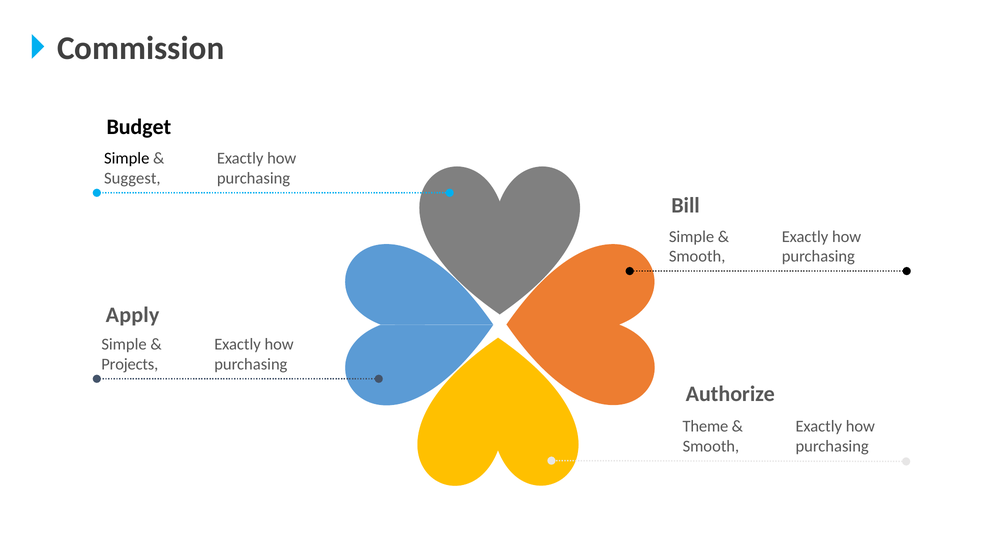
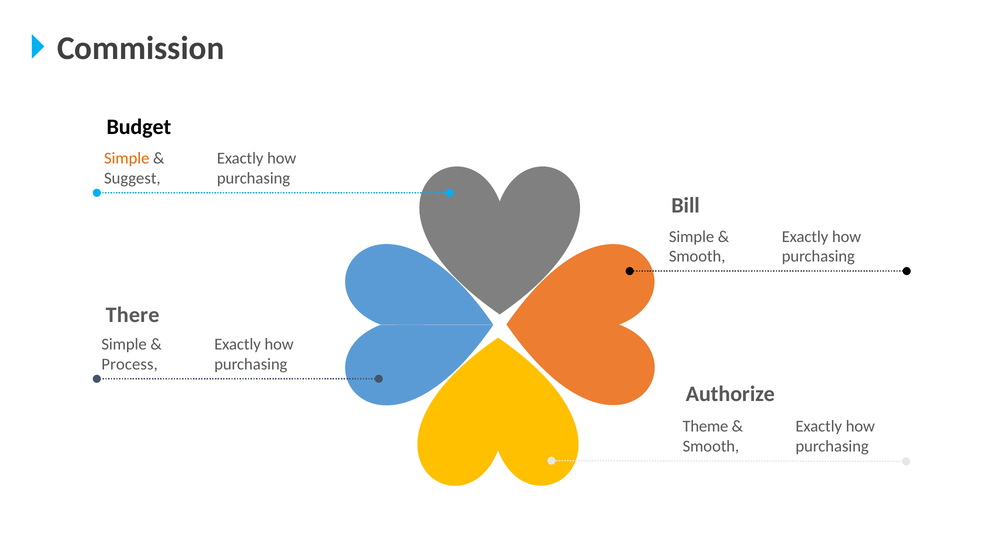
Simple at (127, 158) colour: black -> orange
Apply: Apply -> There
Projects: Projects -> Process
